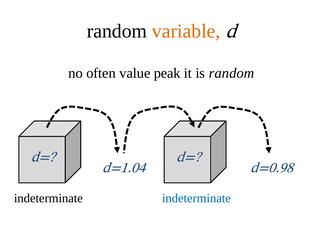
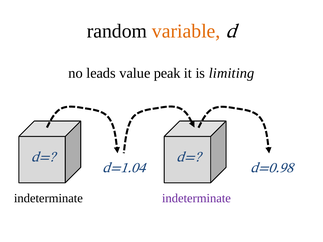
often: often -> leads
is random: random -> limiting
indeterminate at (196, 198) colour: blue -> purple
